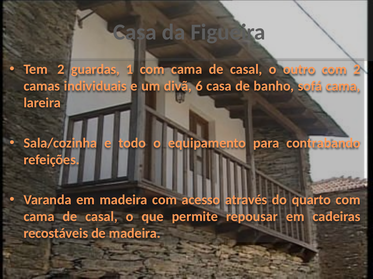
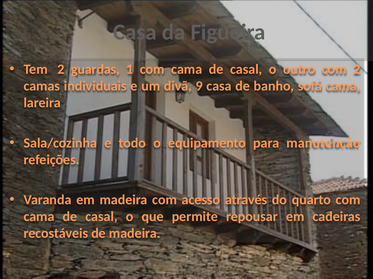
6: 6 -> 9
contrabando: contrabando -> manutenção
